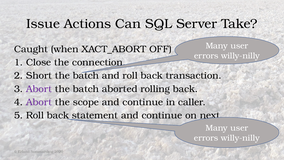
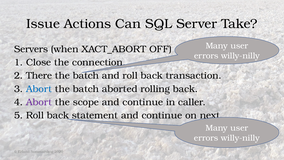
Caught: Caught -> Servers
Short: Short -> There
Abort at (39, 89) colour: purple -> blue
